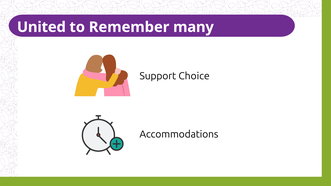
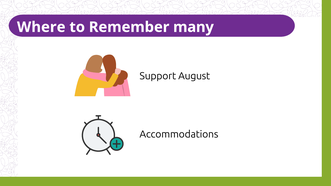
United: United -> Where
Choice: Choice -> August
